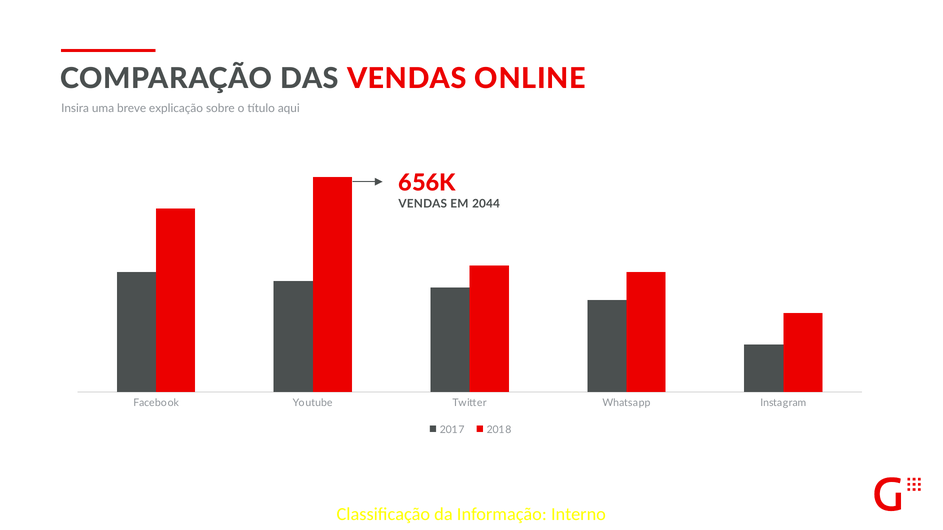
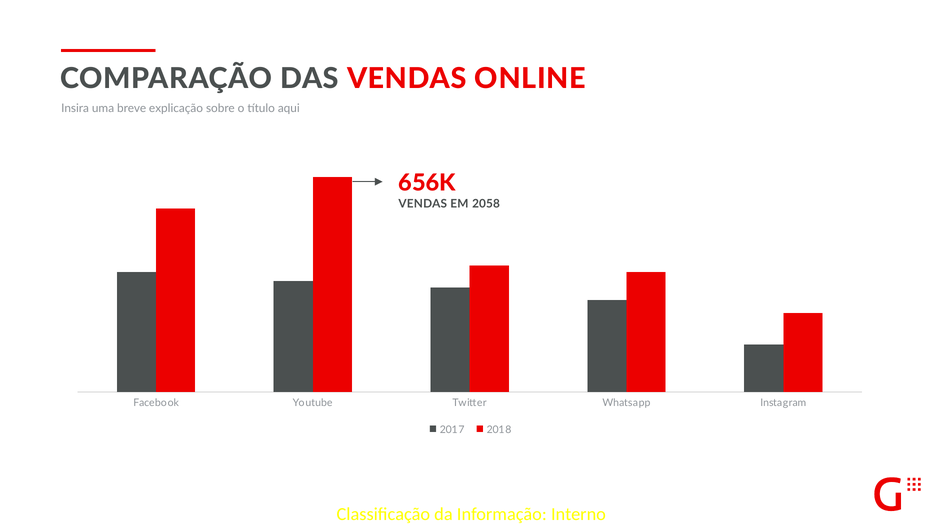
2044: 2044 -> 2058
